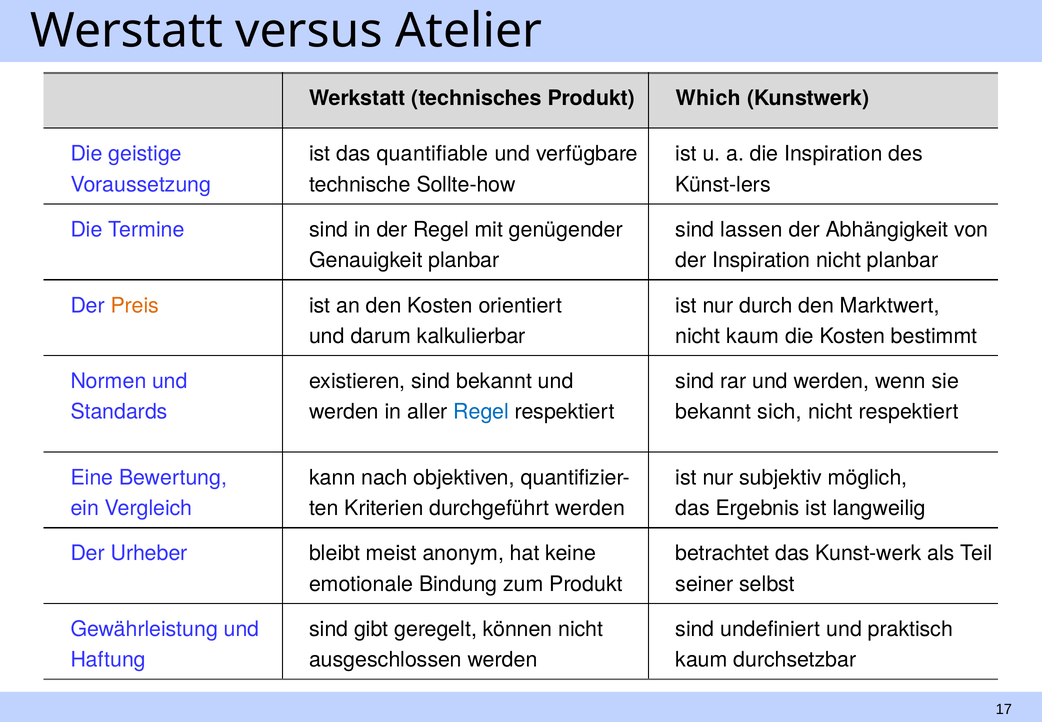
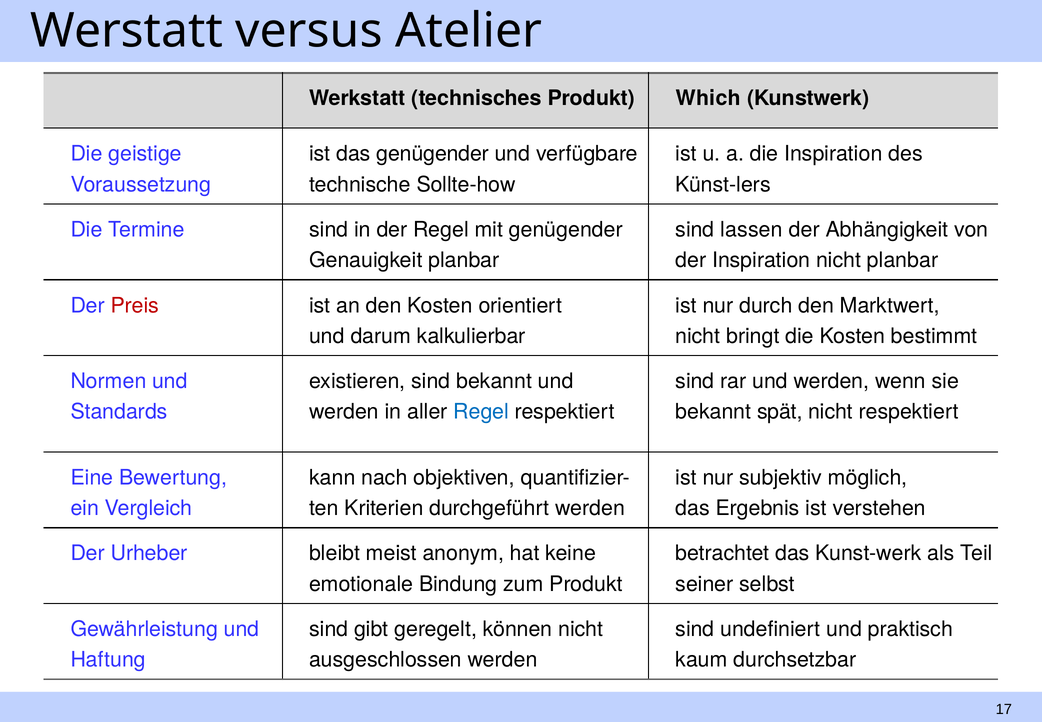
das quantifiable: quantifiable -> genügender
Preis colour: orange -> red
nicht kaum: kaum -> bringt
sich: sich -> spät
langweilig: langweilig -> verstehen
